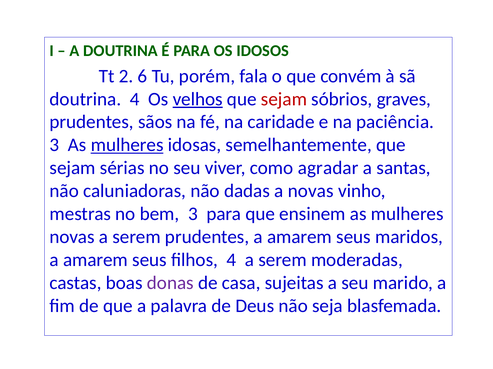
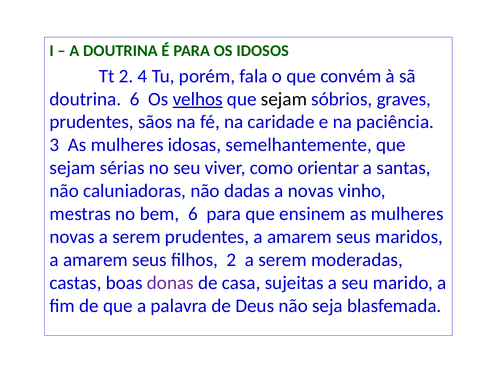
6: 6 -> 4
doutrina 4: 4 -> 6
sejam at (284, 99) colour: red -> black
mulheres at (127, 145) underline: present -> none
agradar: agradar -> orientar
bem 3: 3 -> 6
filhos 4: 4 -> 2
